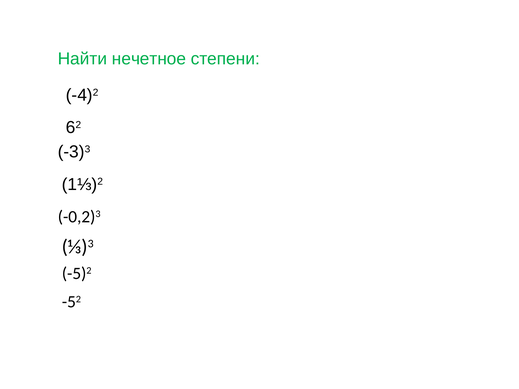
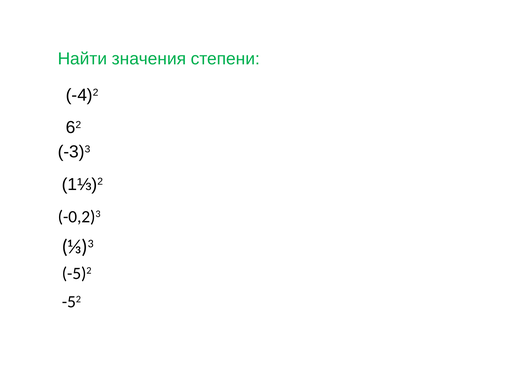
нечетное: нечетное -> значения
